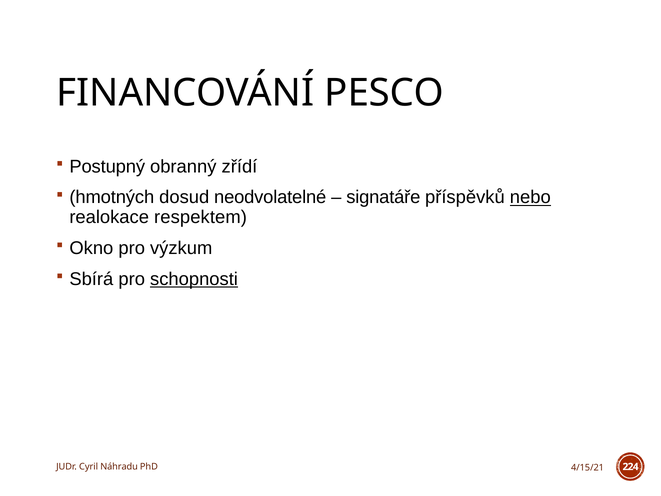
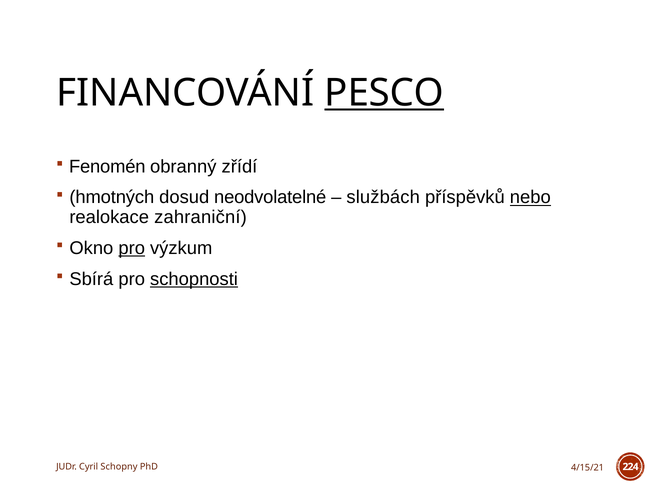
PESCO underline: none -> present
Postupný: Postupný -> Fenomén
signatáře: signatáře -> službách
respektem: respektem -> zahraniční
pro at (132, 248) underline: none -> present
Náhradu: Náhradu -> Schopny
